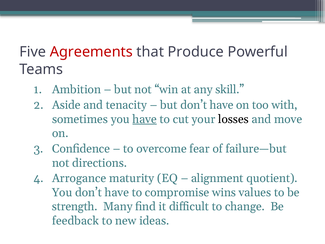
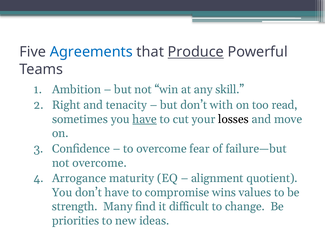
Agreements colour: red -> blue
Produce underline: none -> present
Aside: Aside -> Right
but don’t have: have -> with
with: with -> read
not directions: directions -> overcome
feedback: feedback -> priorities
